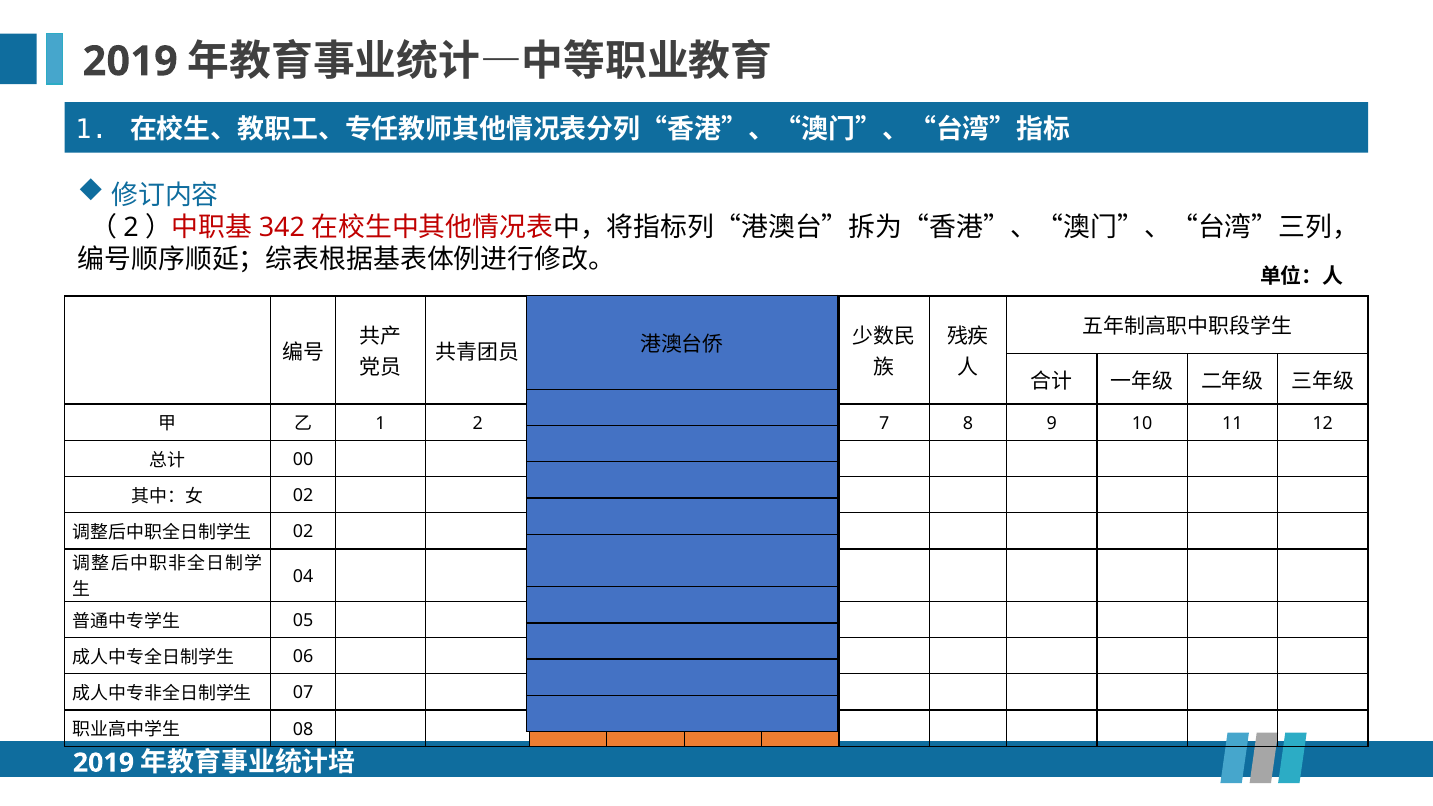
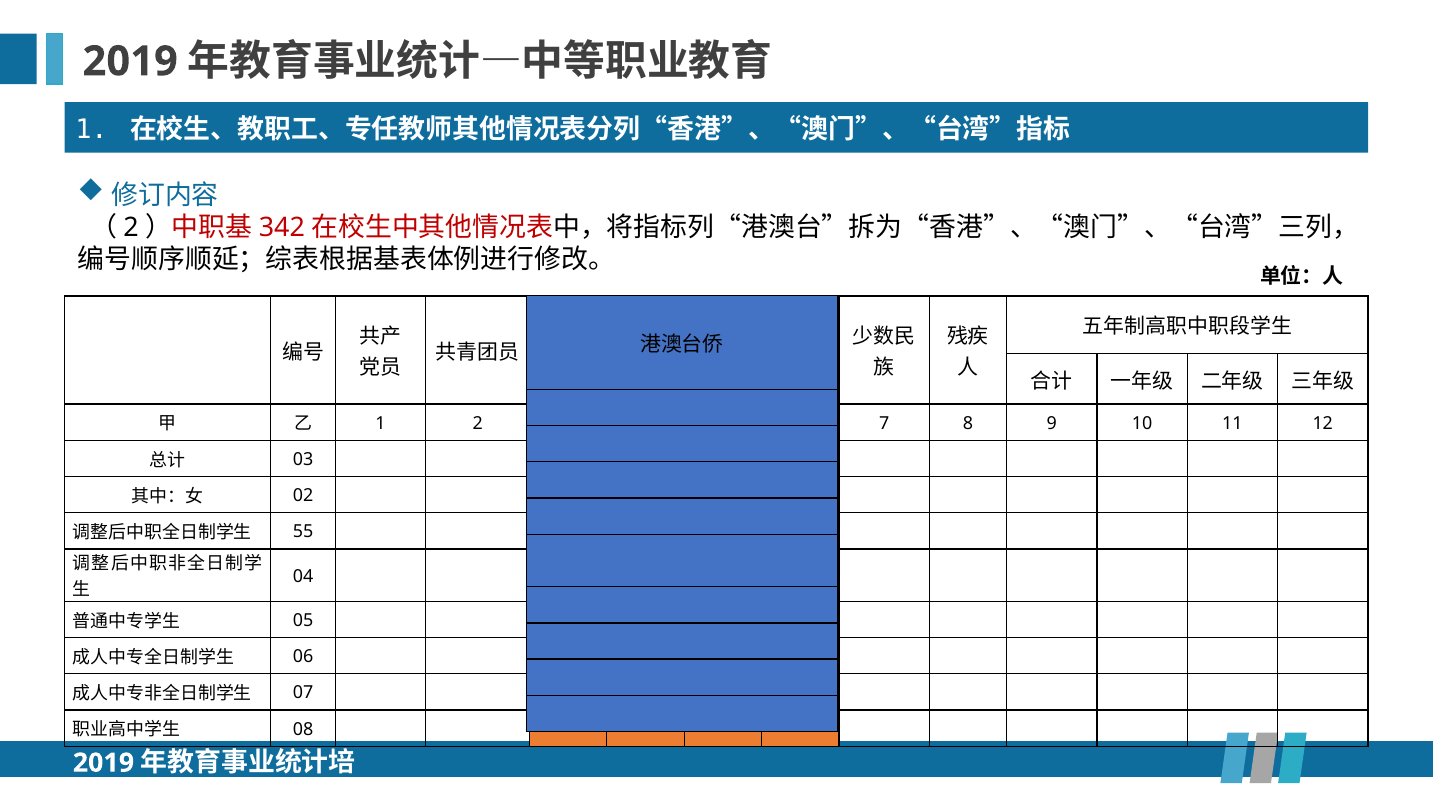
00: 00 -> 03
02 at (303, 532): 02 -> 55
